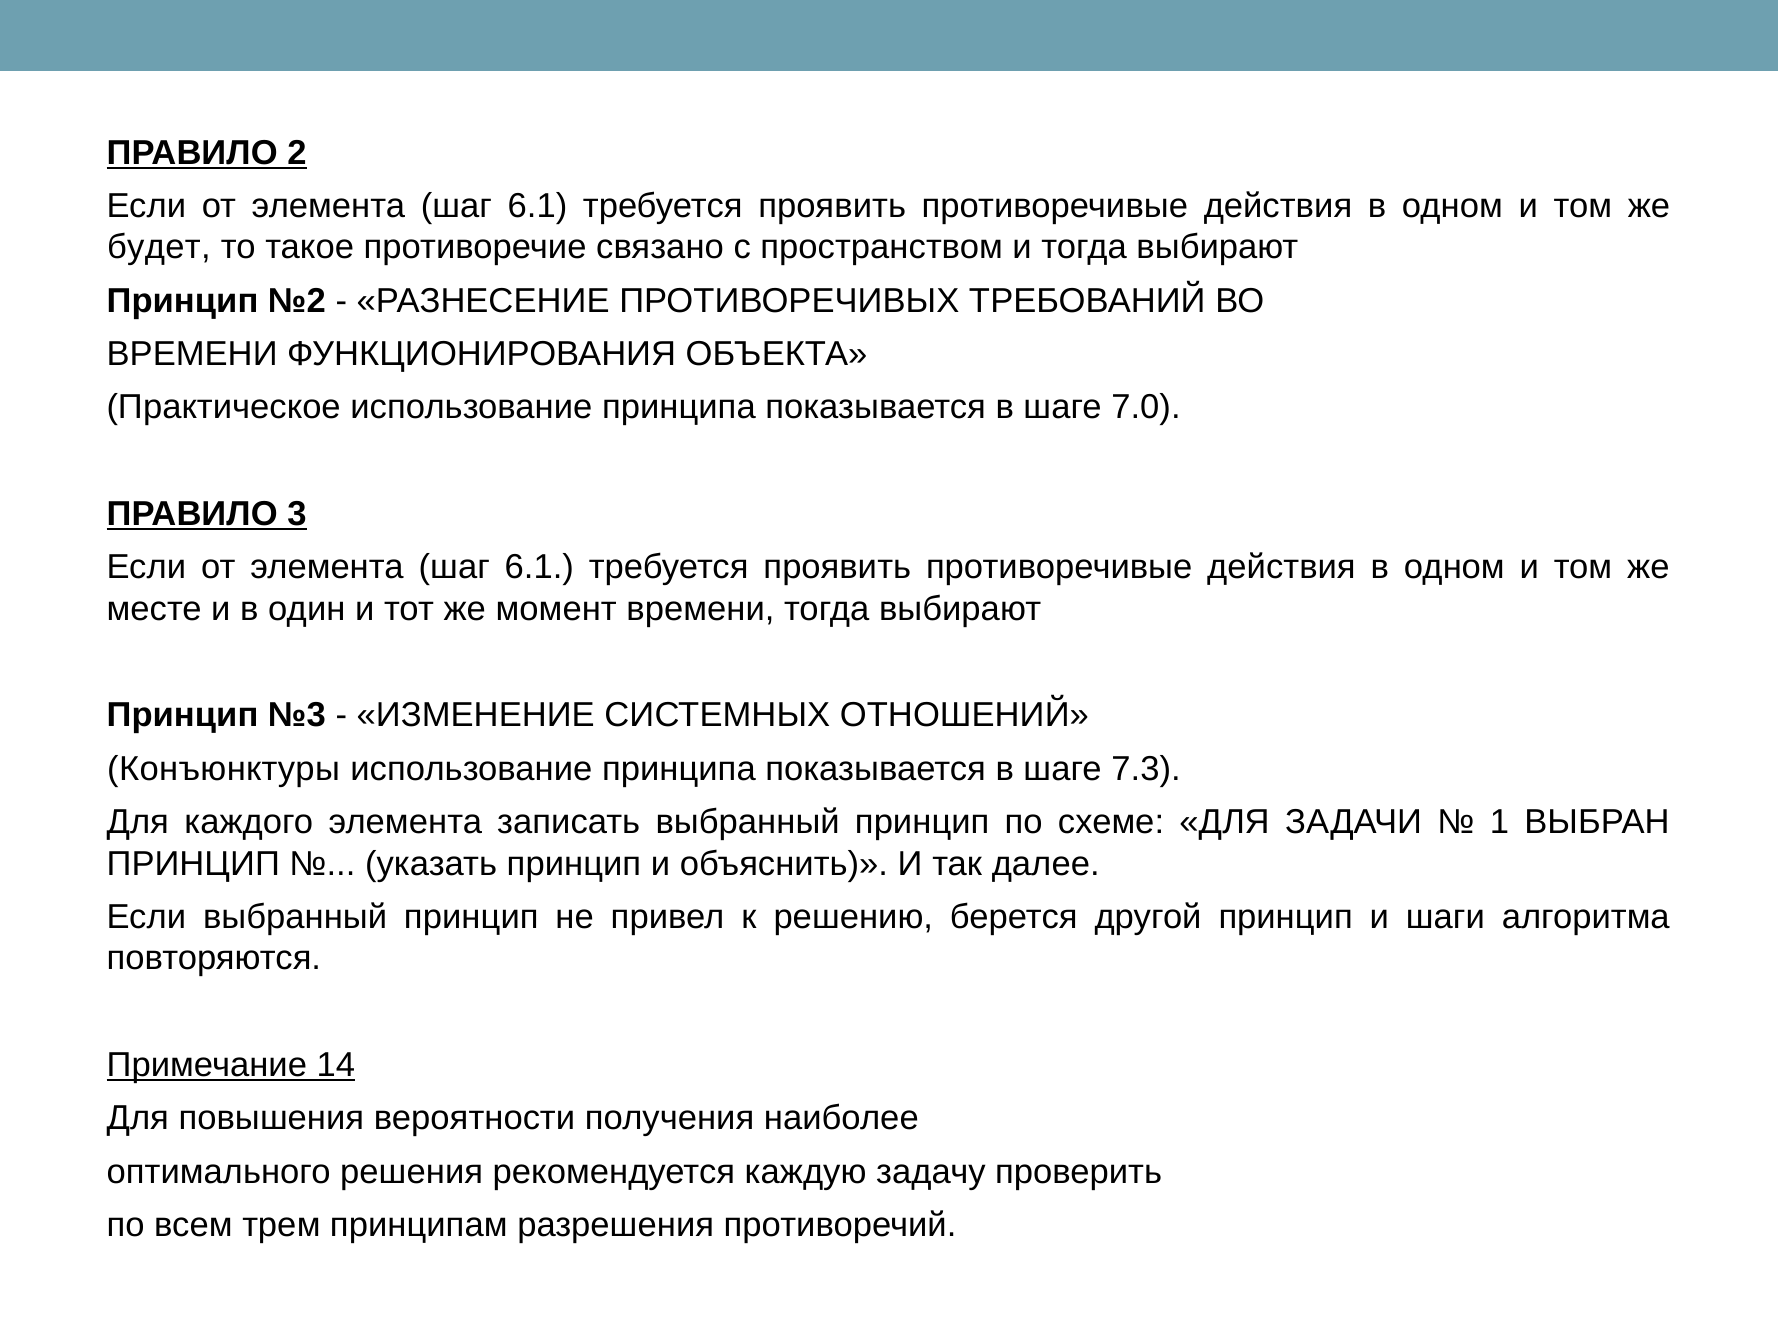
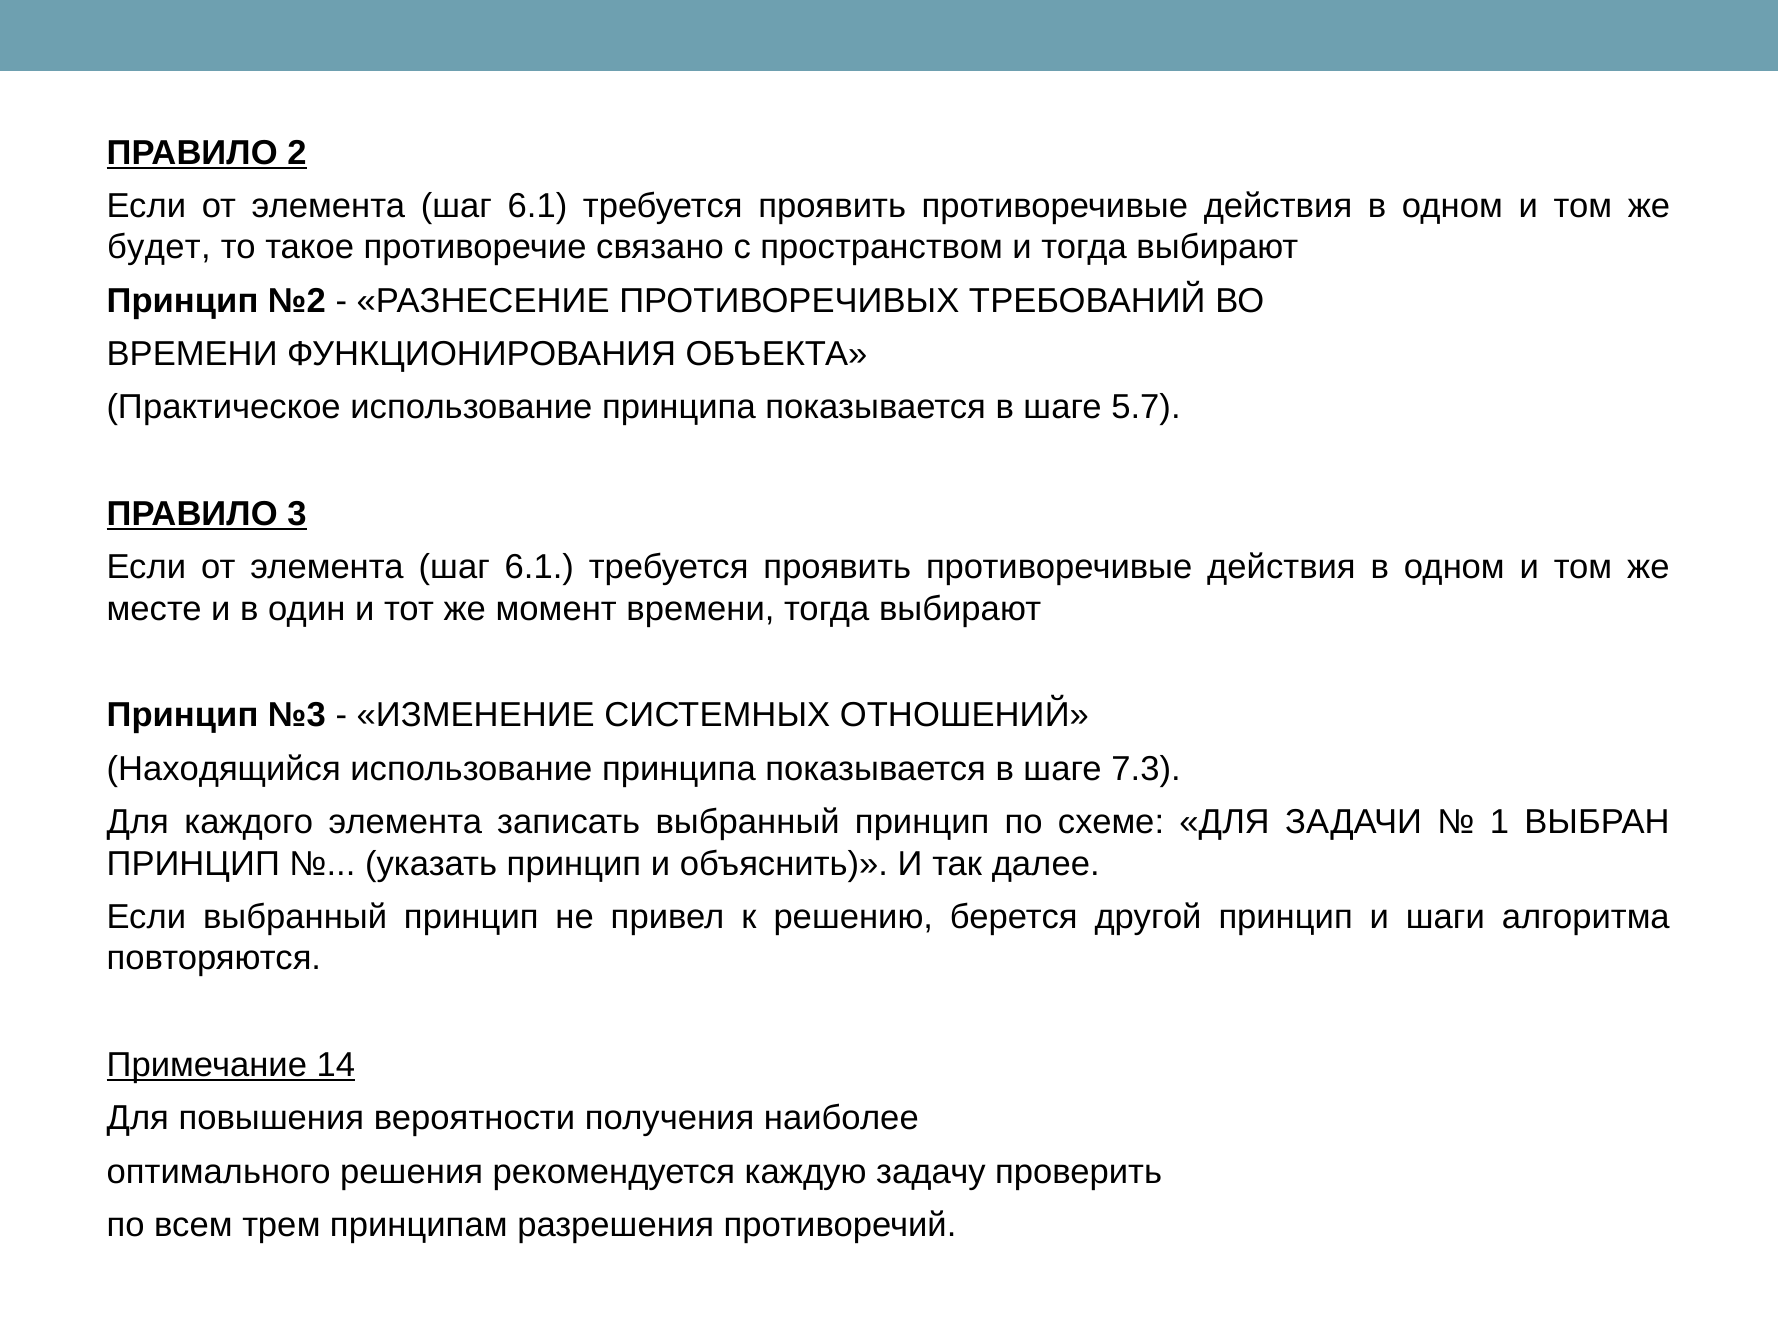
7.0: 7.0 -> 5.7
Конъюнктуры: Конъюнктуры -> Находящийся
